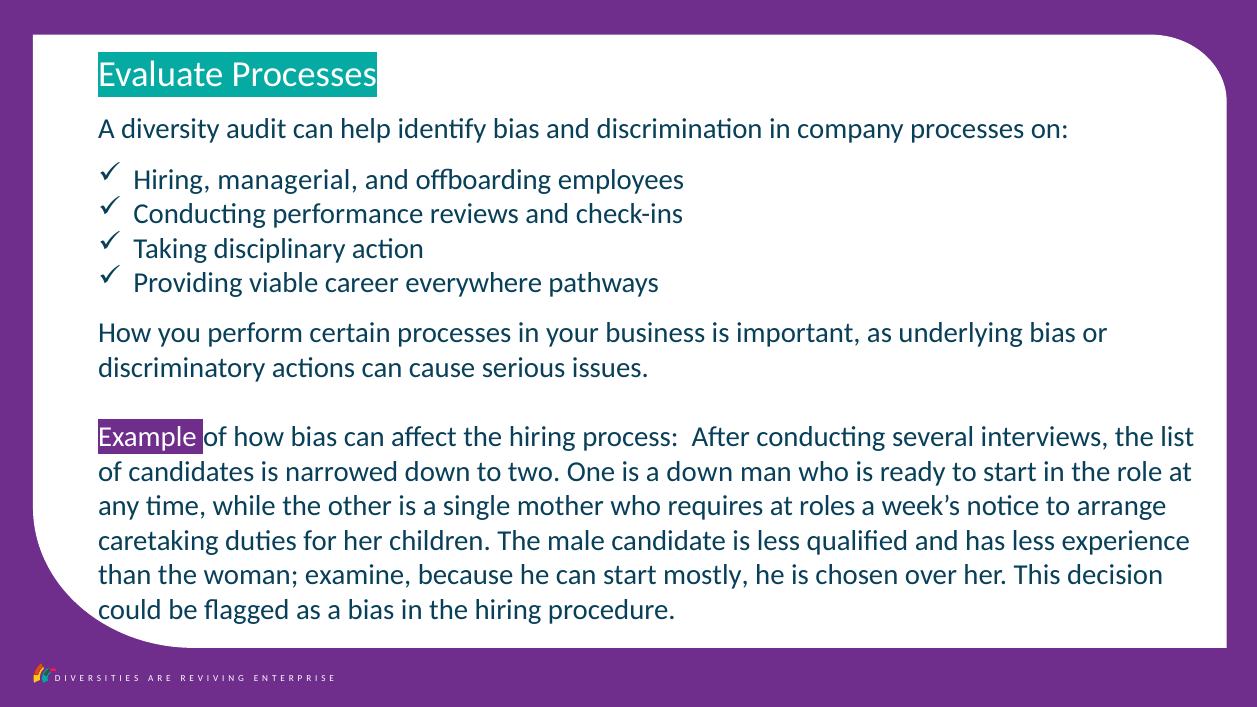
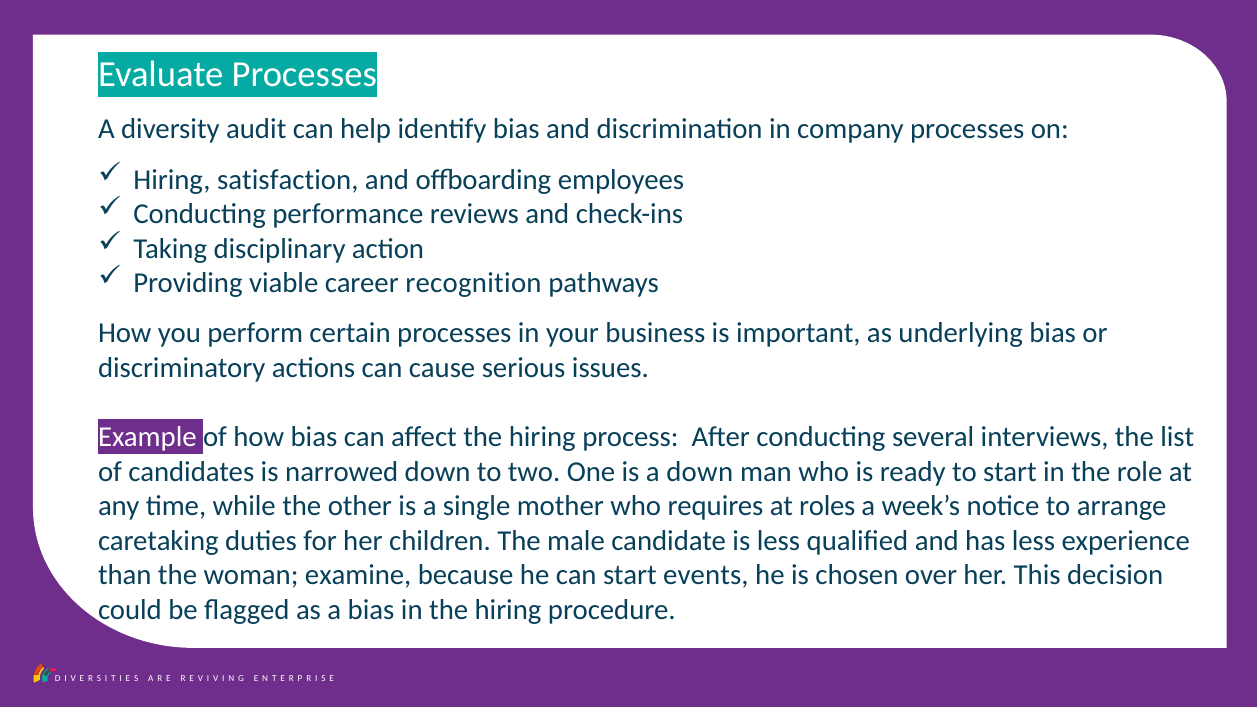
managerial: managerial -> satisfaction
everywhere: everywhere -> recognition
mostly: mostly -> events
